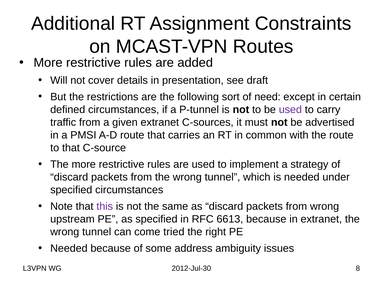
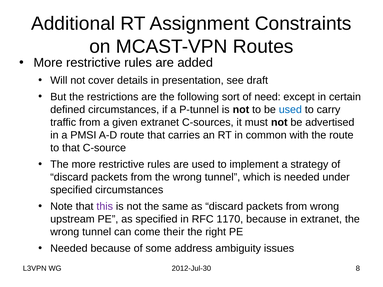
used at (290, 110) colour: purple -> blue
6613: 6613 -> 1170
tried: tried -> their
